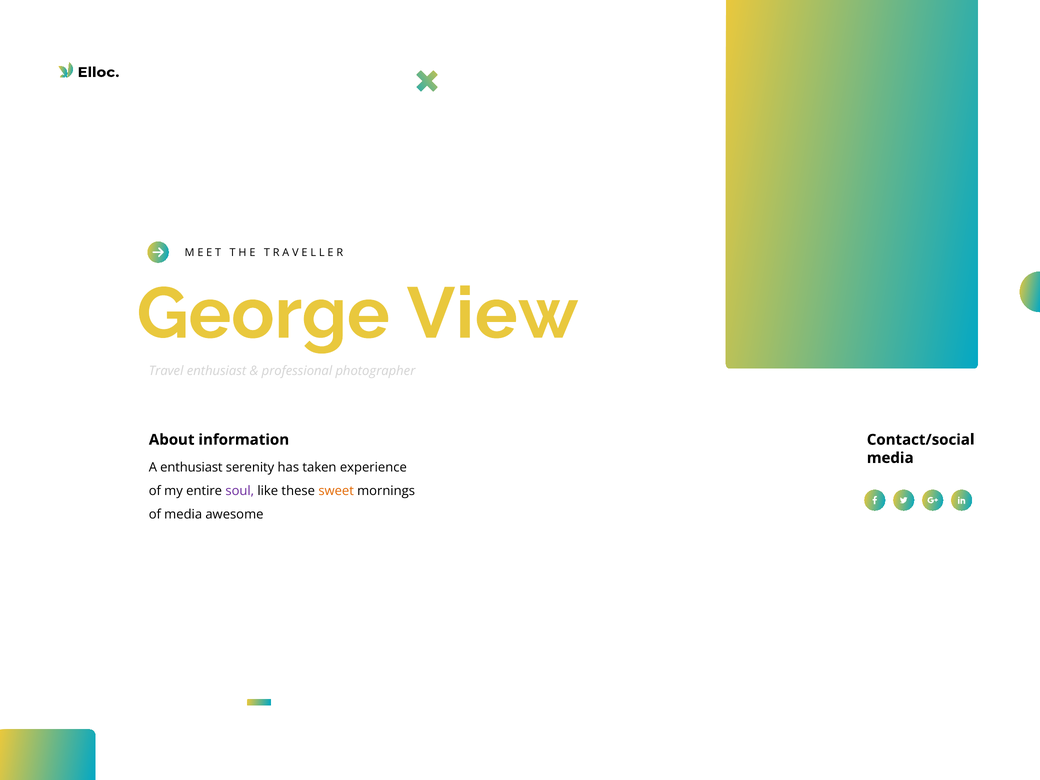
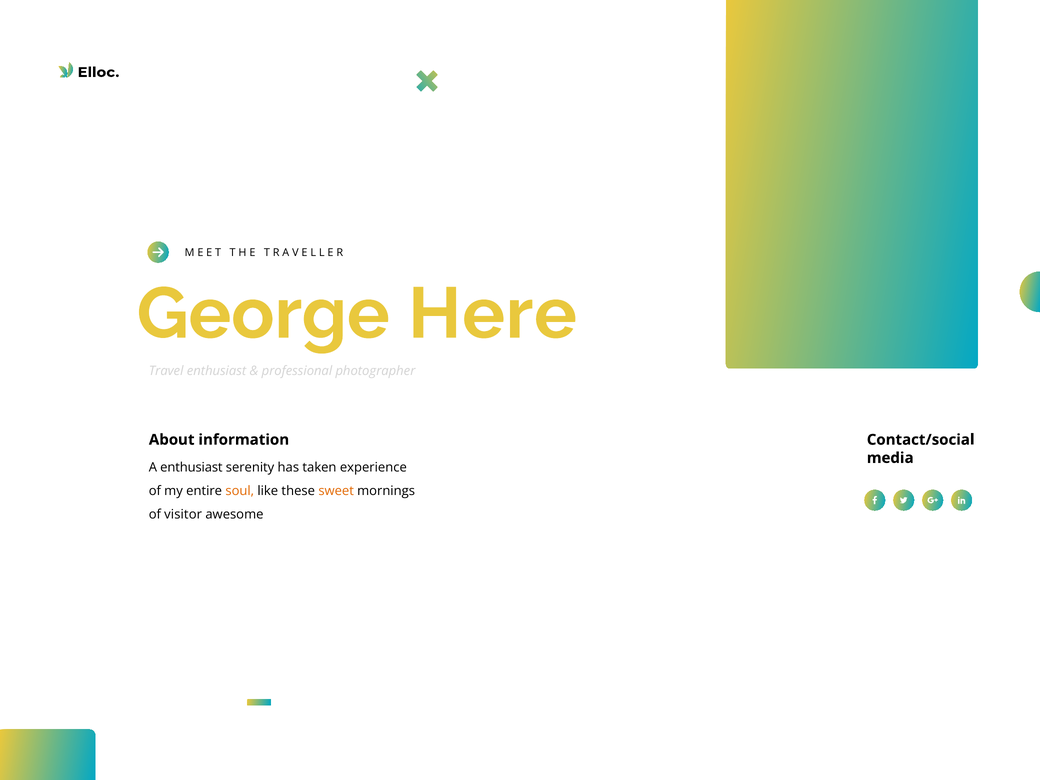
View: View -> Here
soul colour: purple -> orange
of media: media -> visitor
